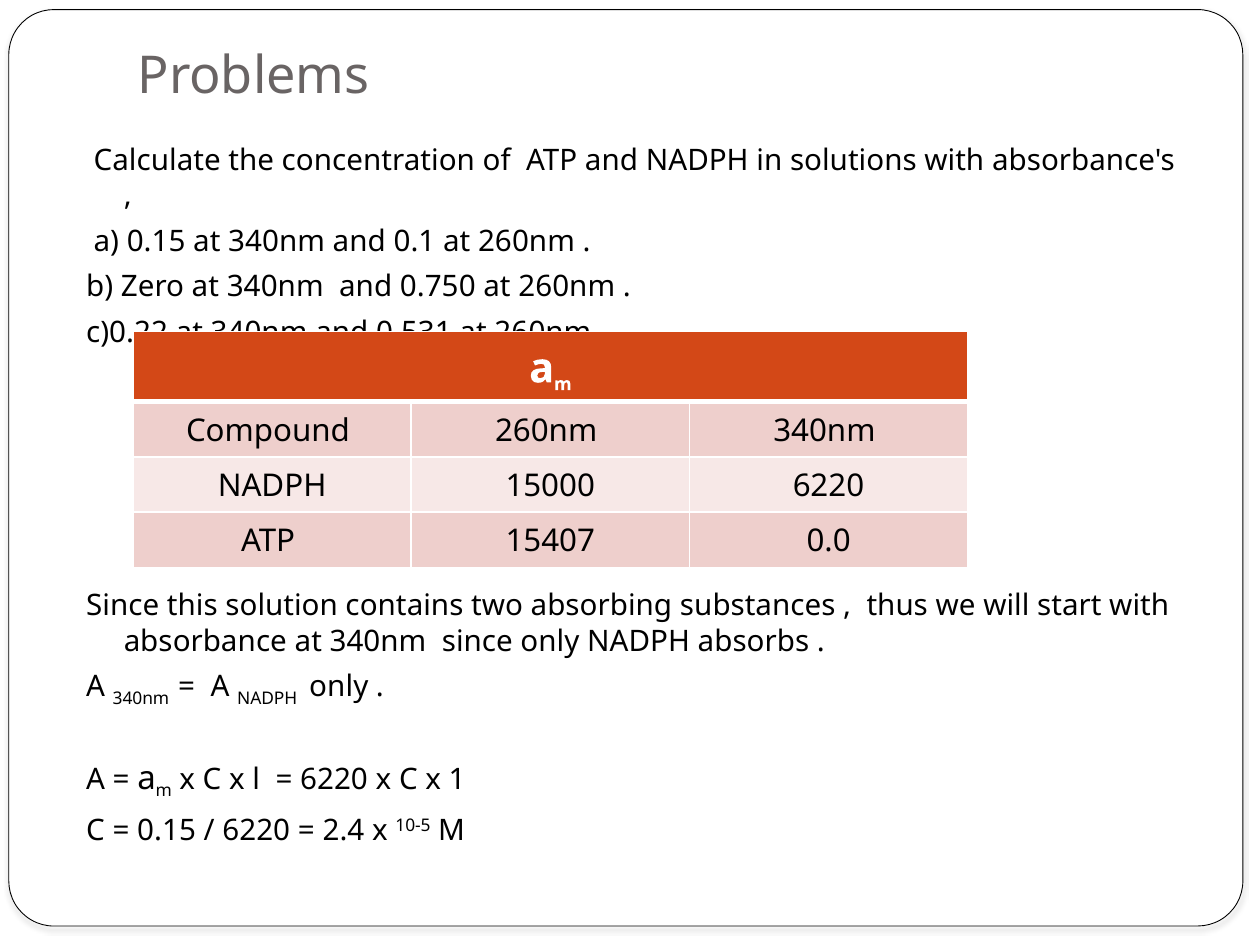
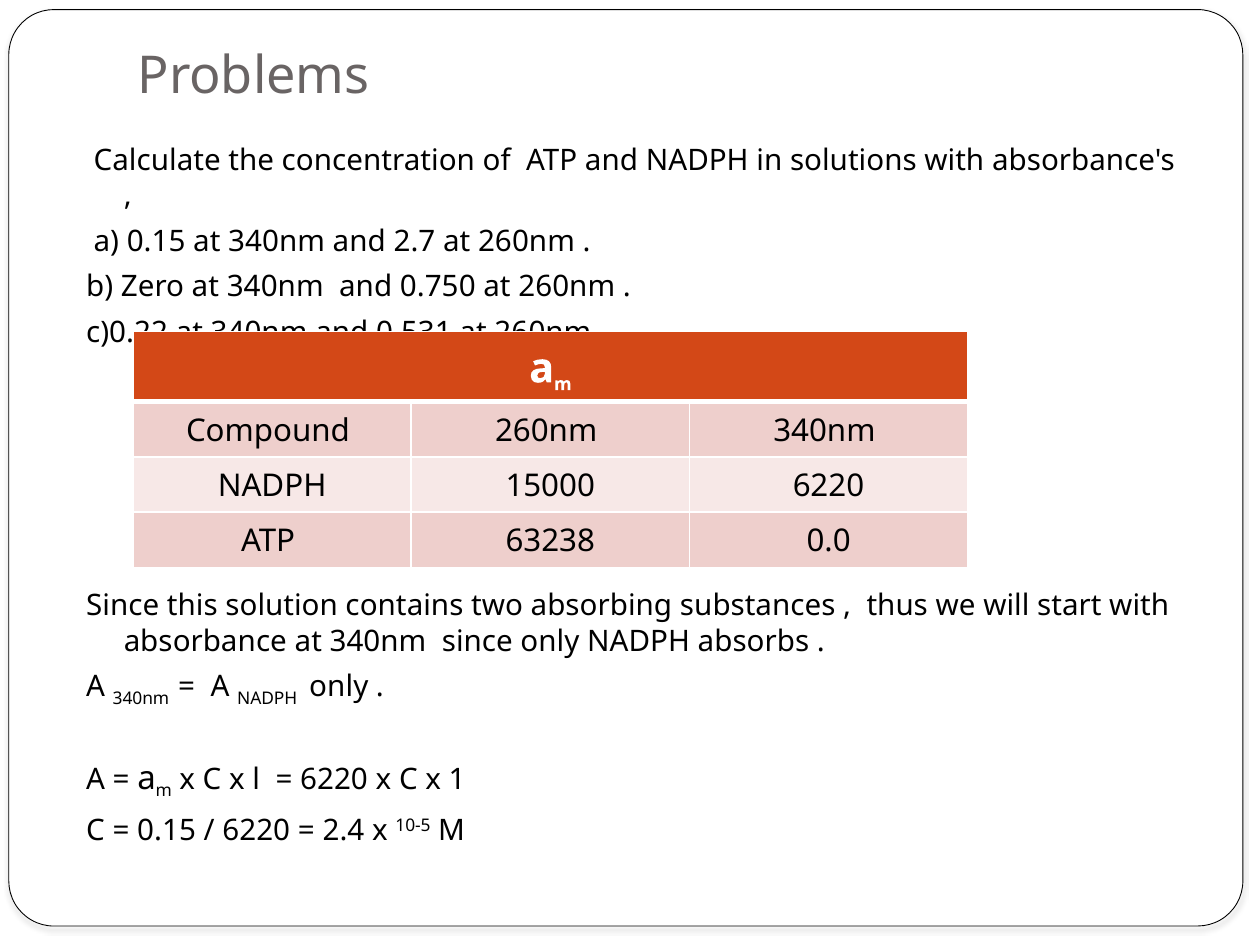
0.1: 0.1 -> 2.7
15407: 15407 -> 63238
